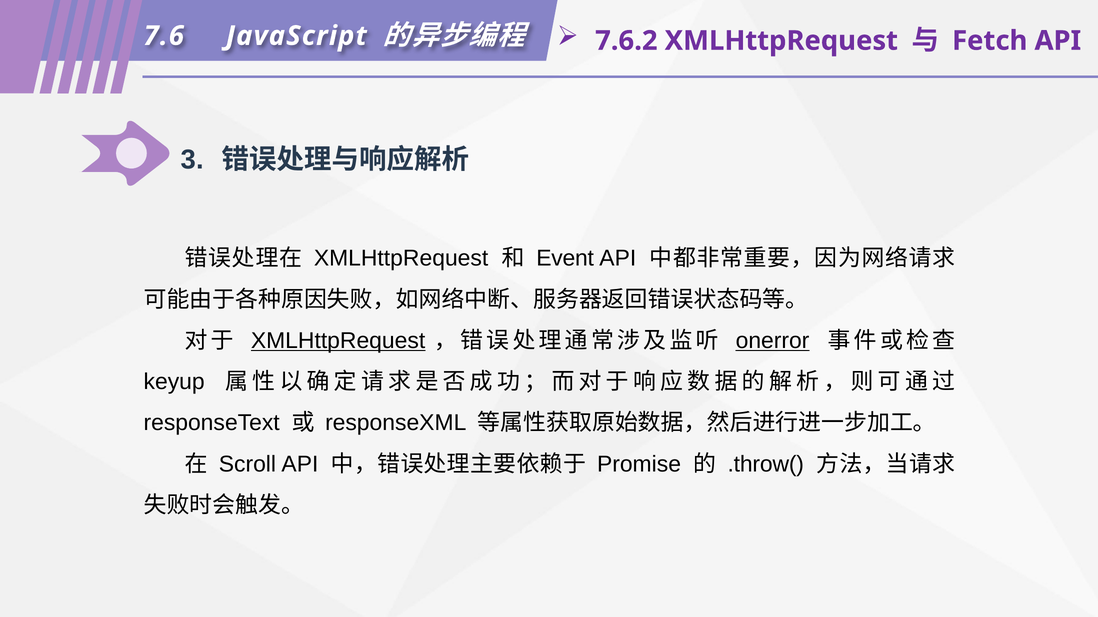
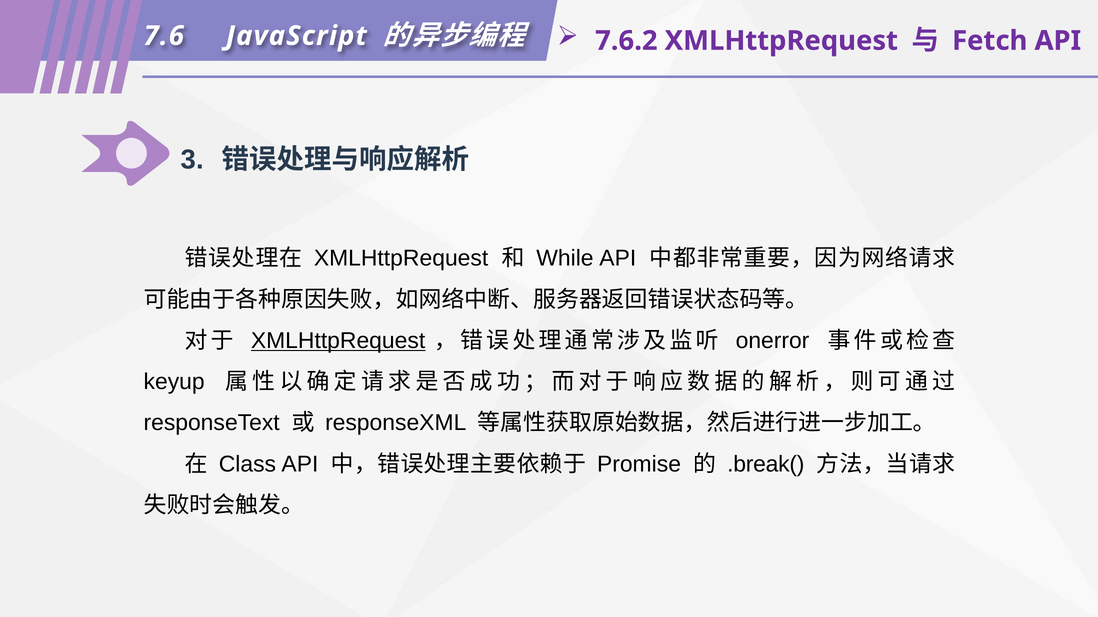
Event: Event -> While
onerror underline: present -> none
Scroll: Scroll -> Class
.throw(: .throw( -> .break(
